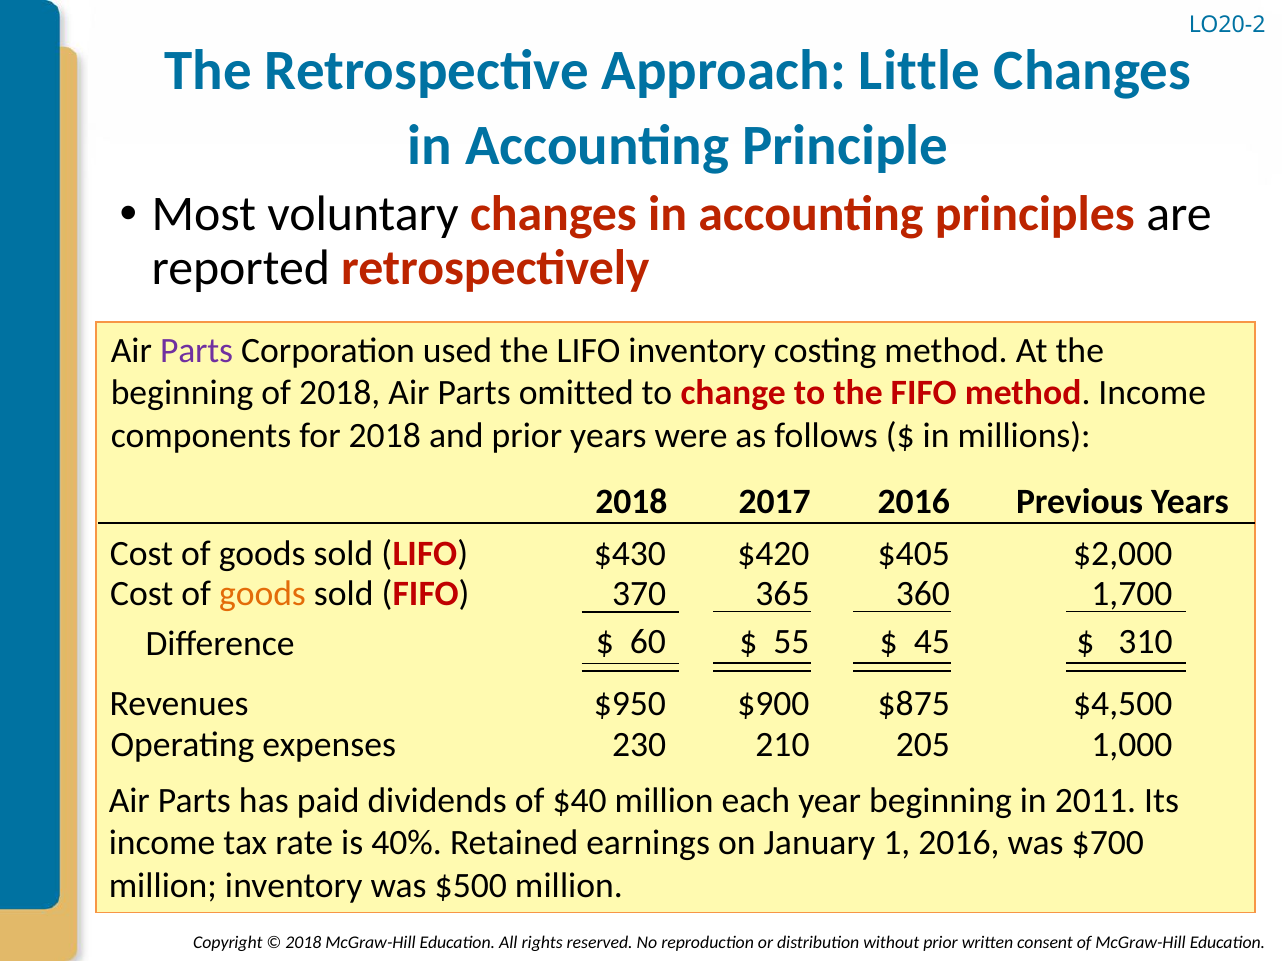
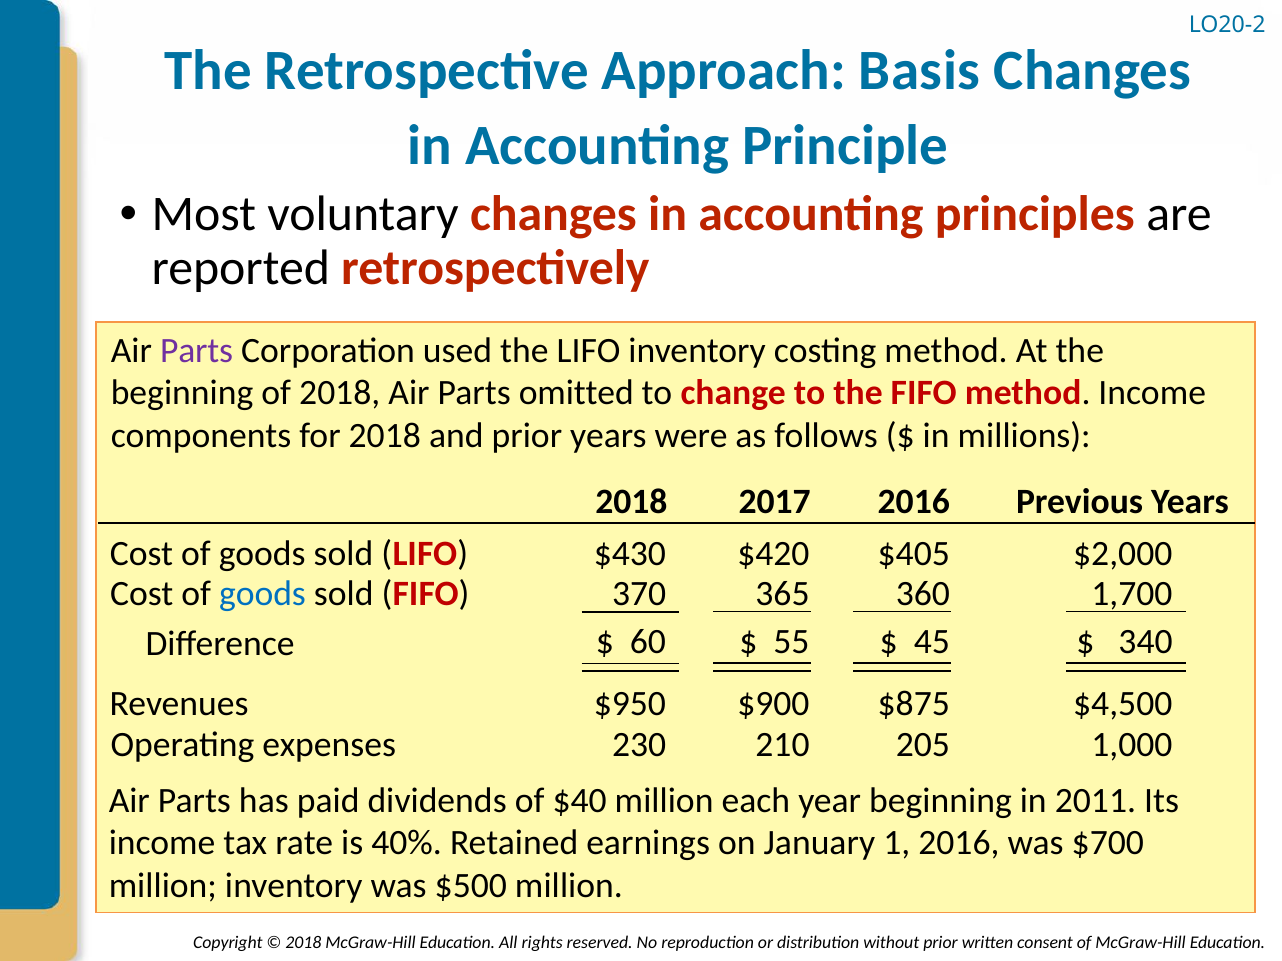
Little: Little -> Basis
goods at (262, 594) colour: orange -> blue
310: 310 -> 340
